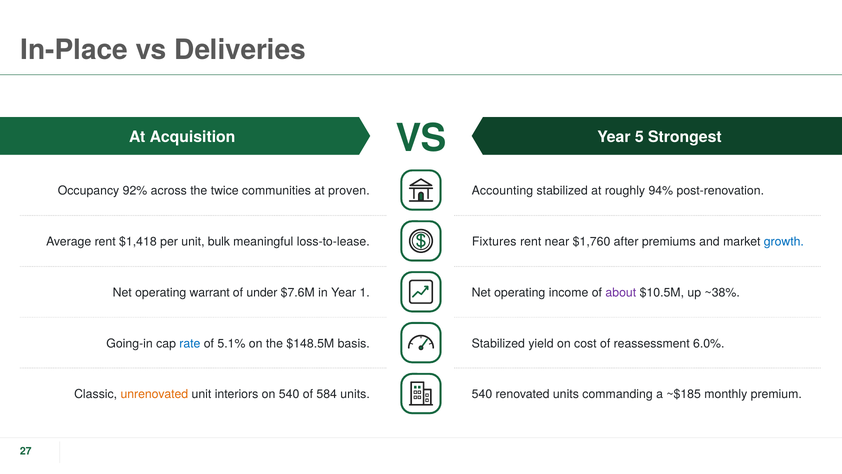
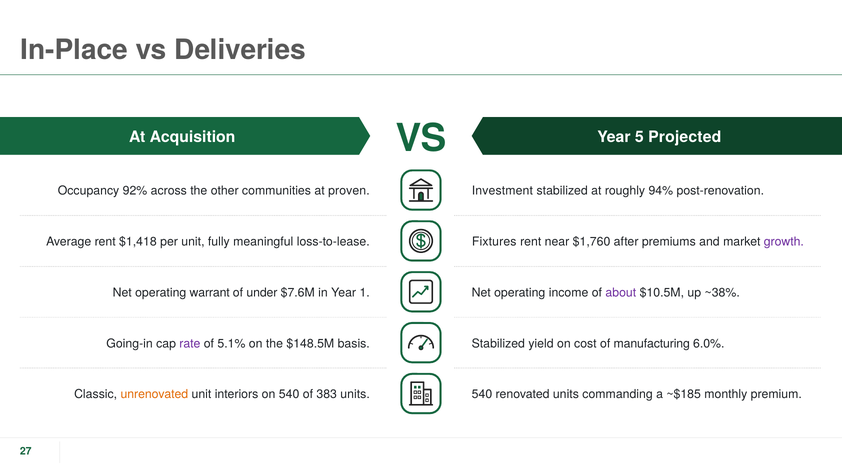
Strongest: Strongest -> Projected
twice: twice -> other
Accounting: Accounting -> Investment
bulk: bulk -> fully
growth colour: blue -> purple
rate colour: blue -> purple
reassessment: reassessment -> manufacturing
584: 584 -> 383
